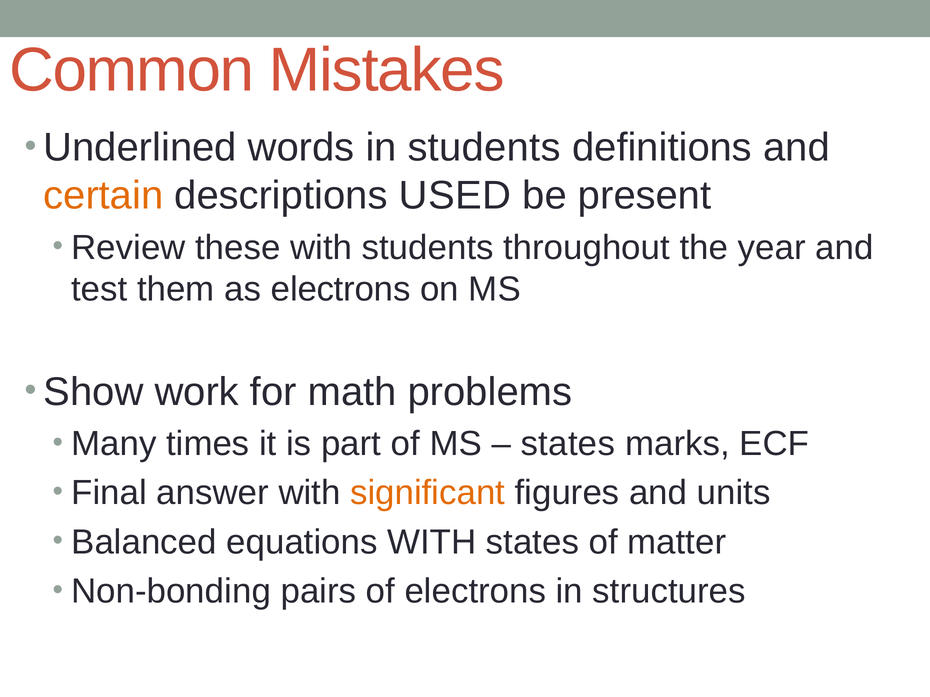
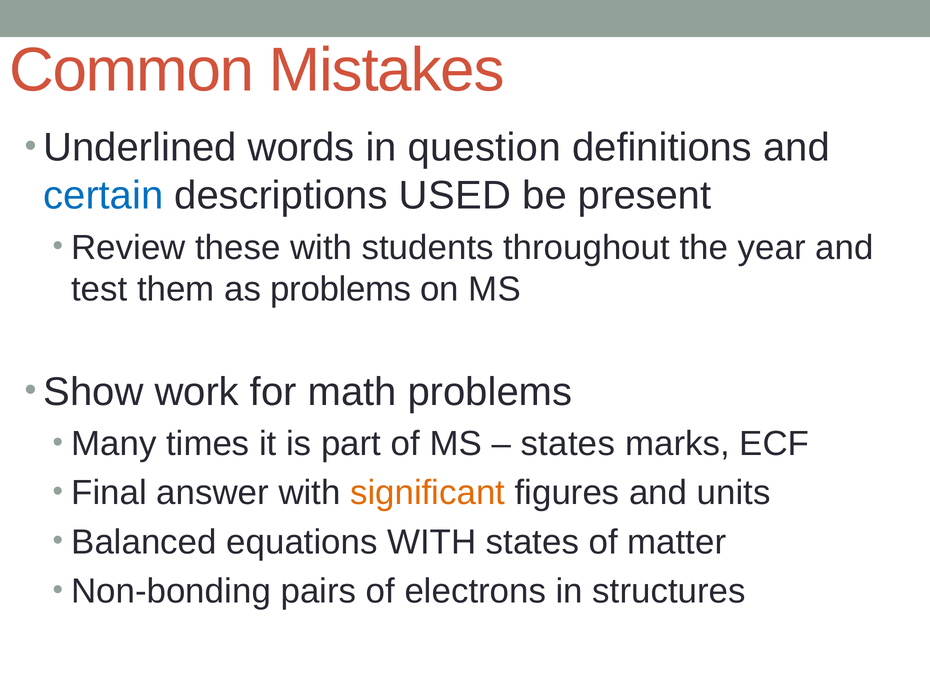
in students: students -> question
certain colour: orange -> blue
as electrons: electrons -> problems
